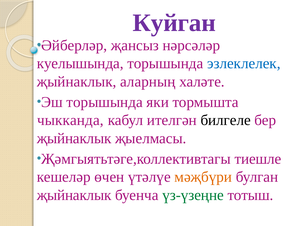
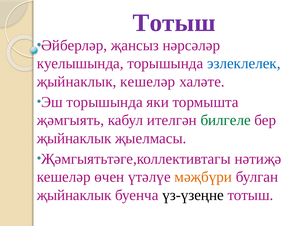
Куйган at (174, 23): Куйган -> Тотыш
җыйнаклык аларның: аларның -> кешеләр
чыкканда: чыкканда -> җәмгыять
билгеле colour: black -> green
тиешле: тиешле -> нәтиҗә
үз-үзеңне colour: green -> black
